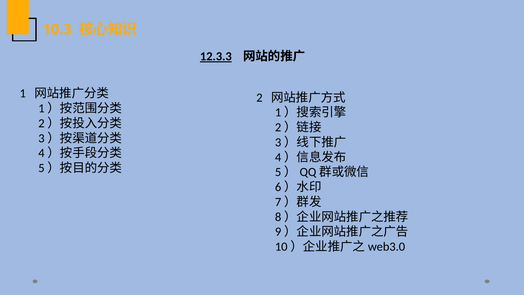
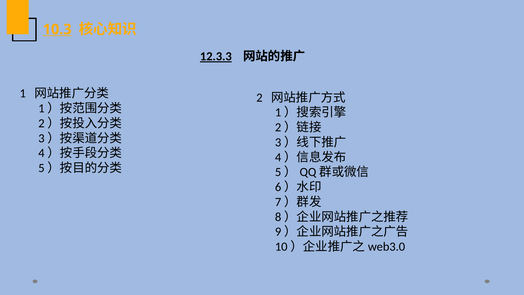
10.3 underline: none -> present
